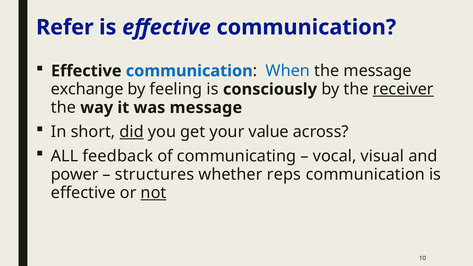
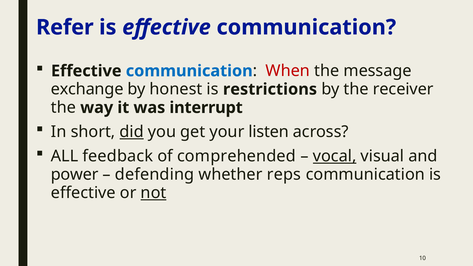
When colour: blue -> red
feeling: feeling -> honest
consciously: consciously -> restrictions
receiver underline: present -> none
was message: message -> interrupt
value: value -> listen
communicating: communicating -> comprehended
vocal underline: none -> present
structures: structures -> defending
